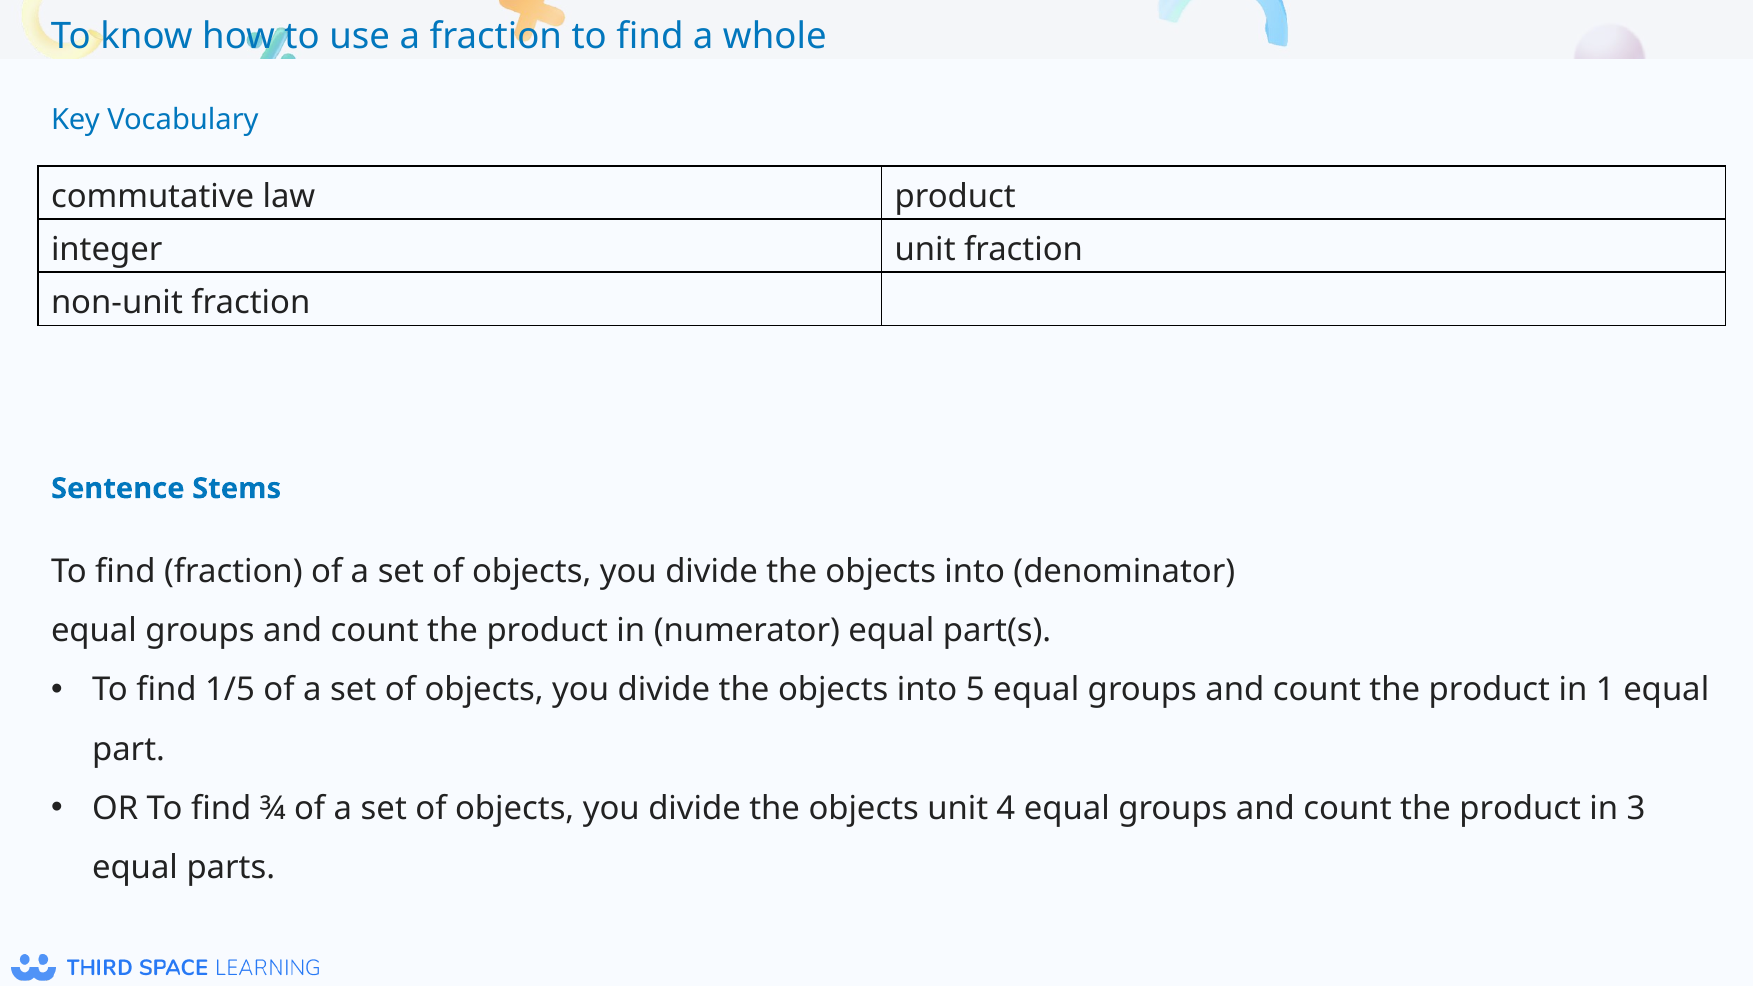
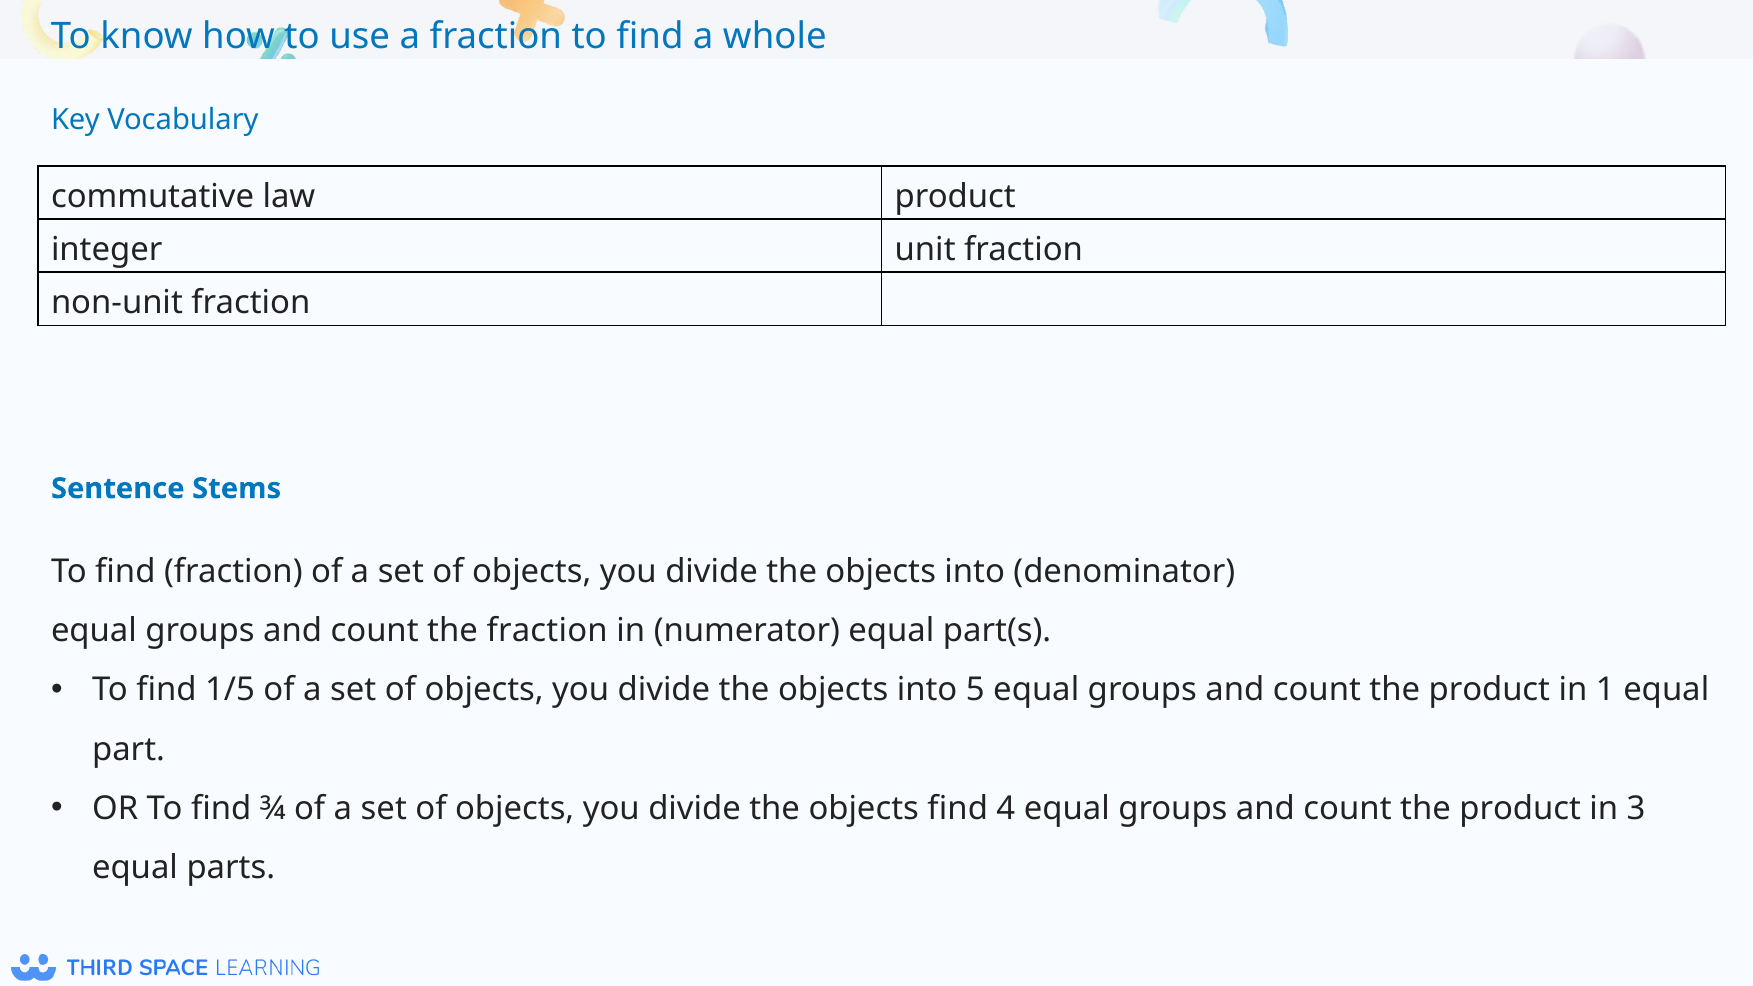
product at (547, 631): product -> fraction
objects unit: unit -> find
